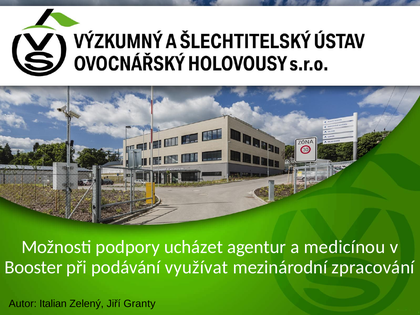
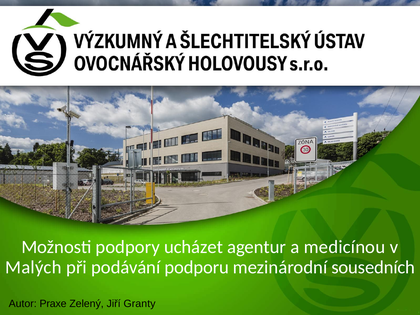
Booster: Booster -> Malých
využívat: využívat -> podporu
zpracování: zpracování -> sousedních
Italian: Italian -> Praxe
